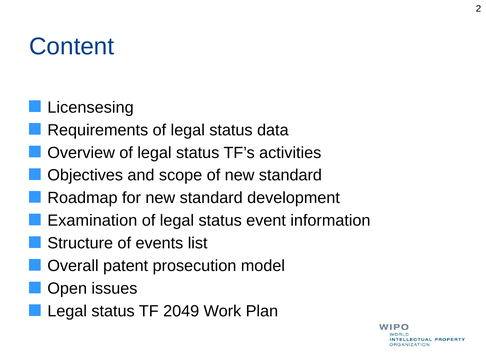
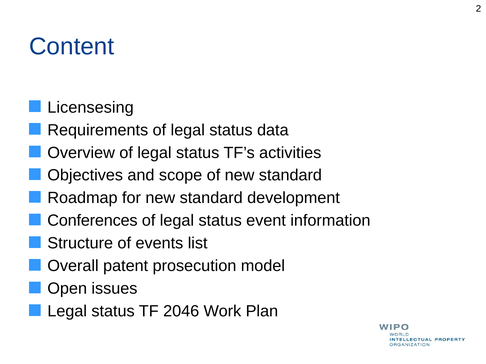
Examination: Examination -> Conferences
2049: 2049 -> 2046
